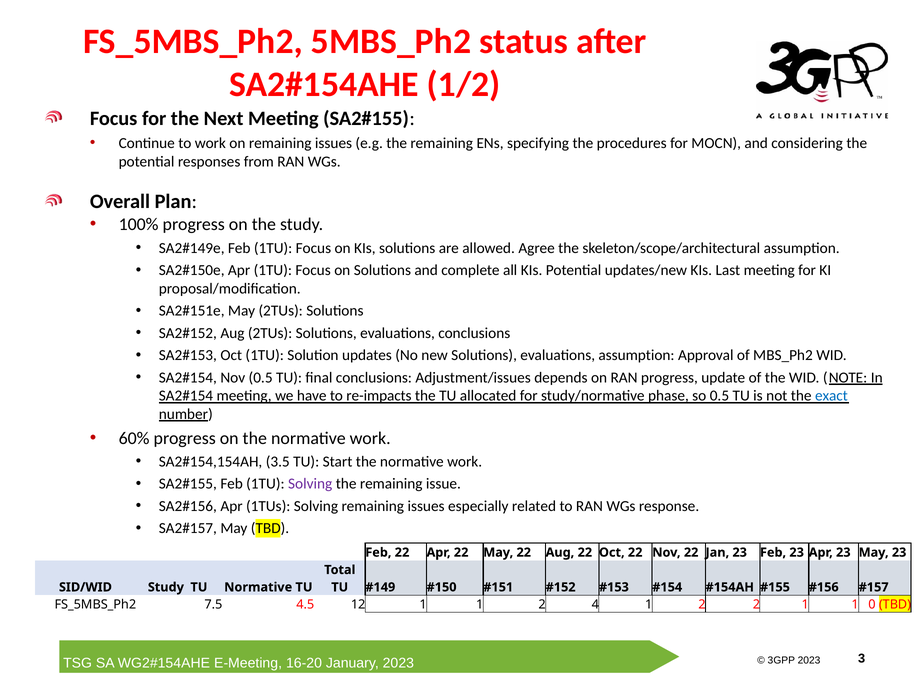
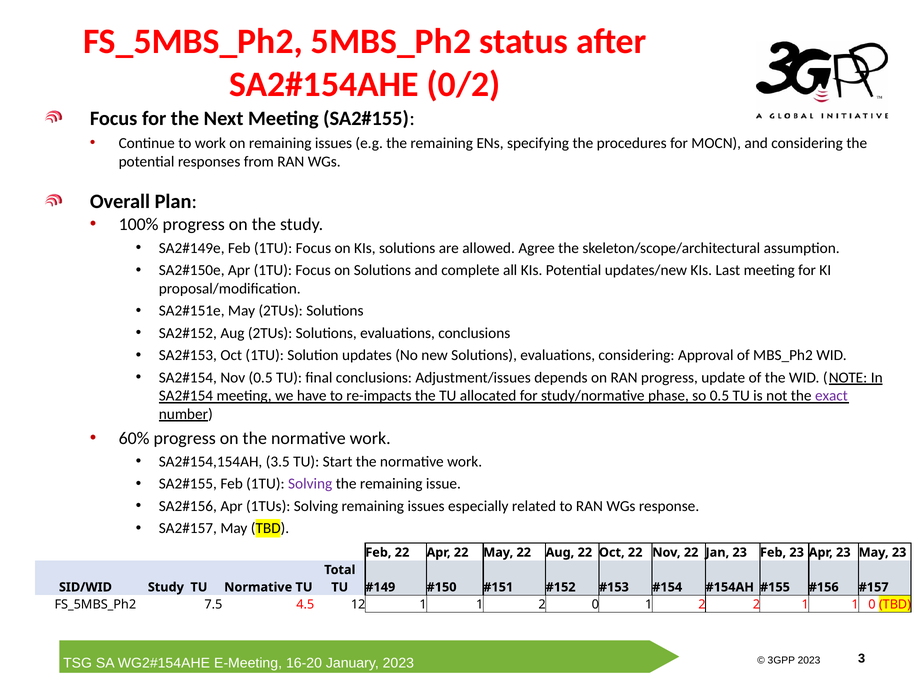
1/2: 1/2 -> 0/2
evaluations assumption: assumption -> considering
exact colour: blue -> purple
2 4: 4 -> 0
